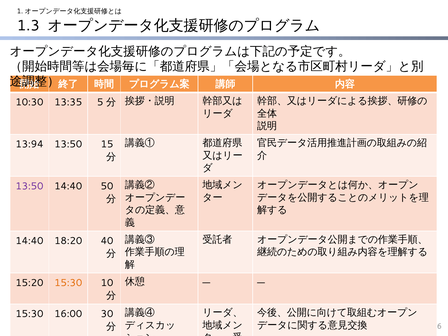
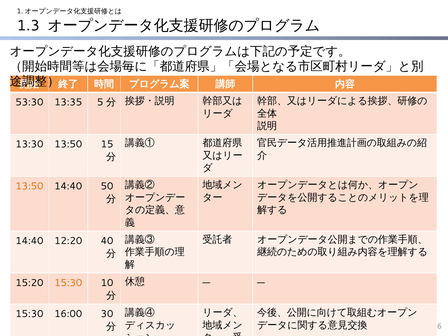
10:30: 10:30 -> 53:30
13:94: 13:94 -> 13:30
13:50 at (29, 186) colour: purple -> orange
18:20: 18:20 -> 12:20
